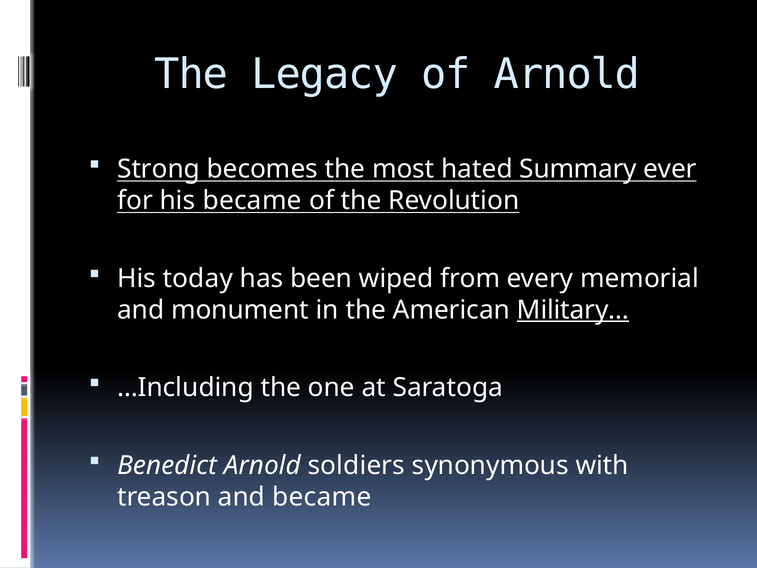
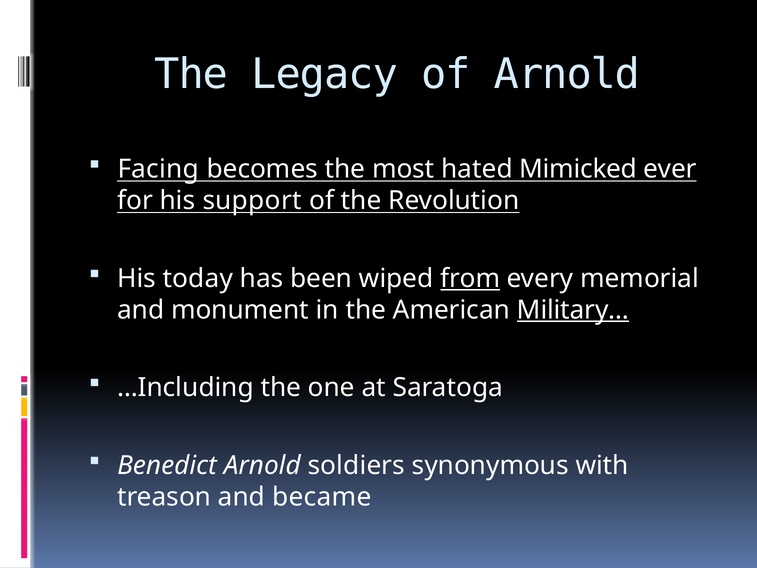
Strong: Strong -> Facing
Summary: Summary -> Mimicked
his became: became -> support
from underline: none -> present
